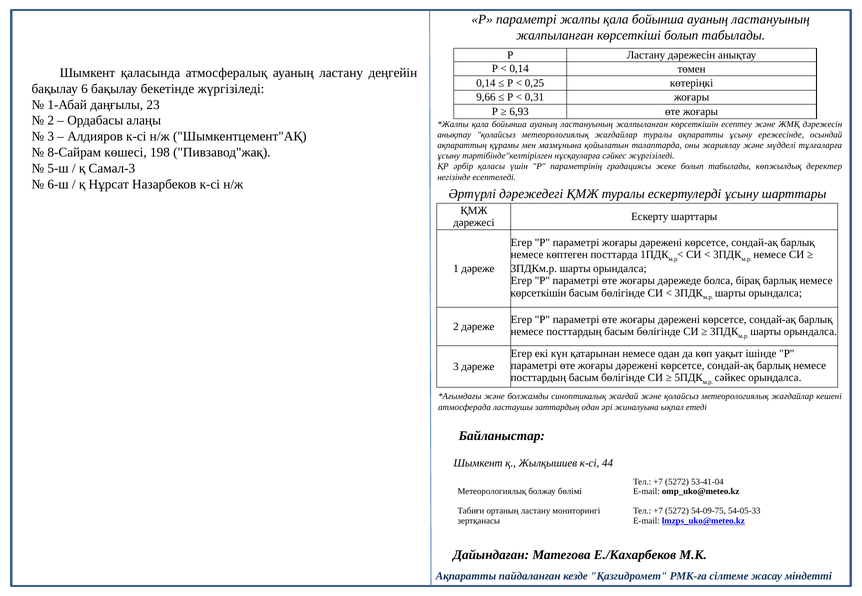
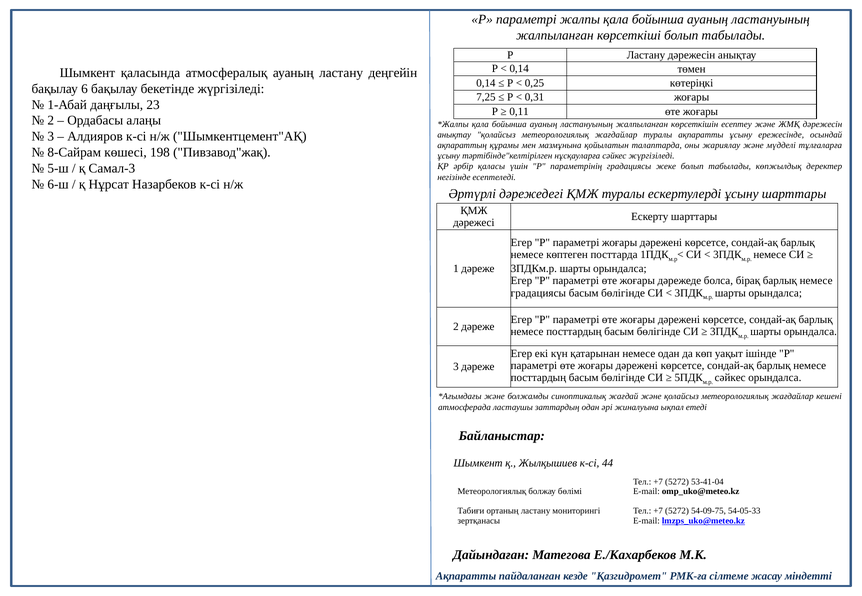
9,66: 9,66 -> 7,25
6,93: 6,93 -> 0,11
көрсеткішін at (538, 293): көрсеткішін -> градациясы
